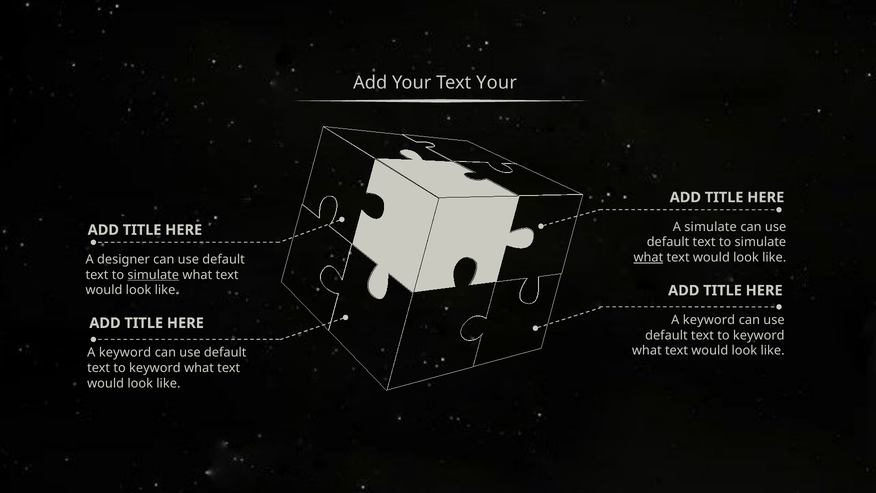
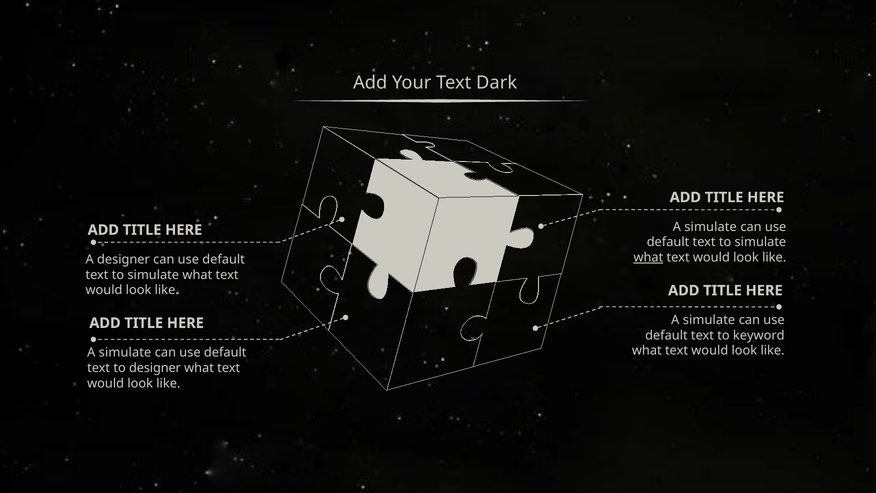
Text Your: Your -> Dark
simulate at (153, 275) underline: present -> none
keyword at (709, 320): keyword -> simulate
keyword at (125, 352): keyword -> simulate
keyword at (155, 368): keyword -> designer
